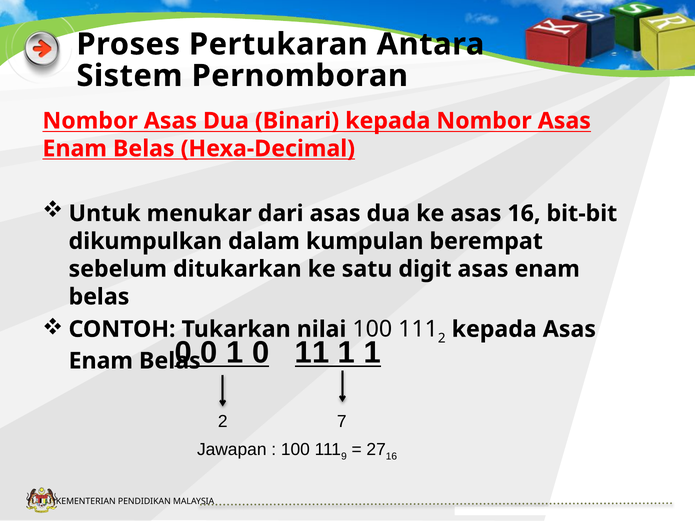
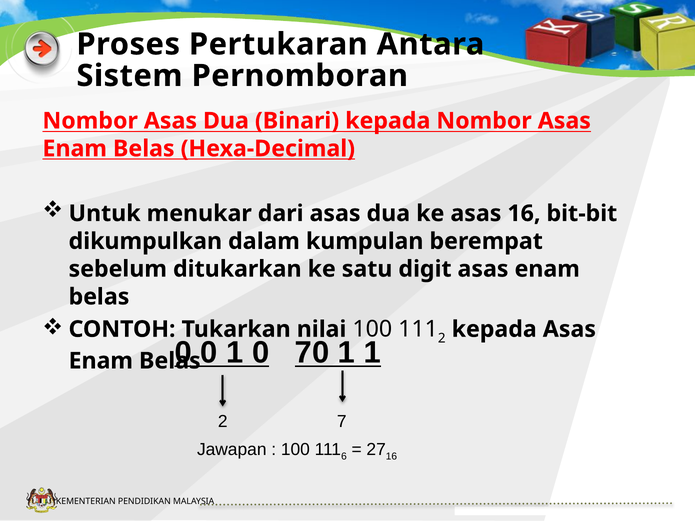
11: 11 -> 70
9: 9 -> 6
